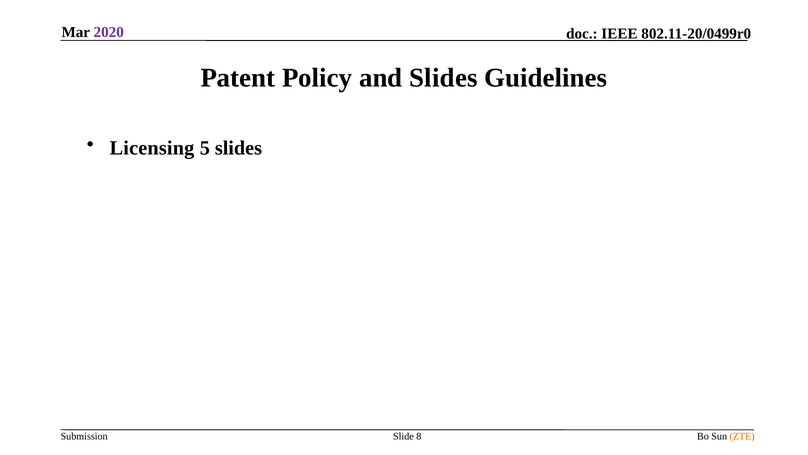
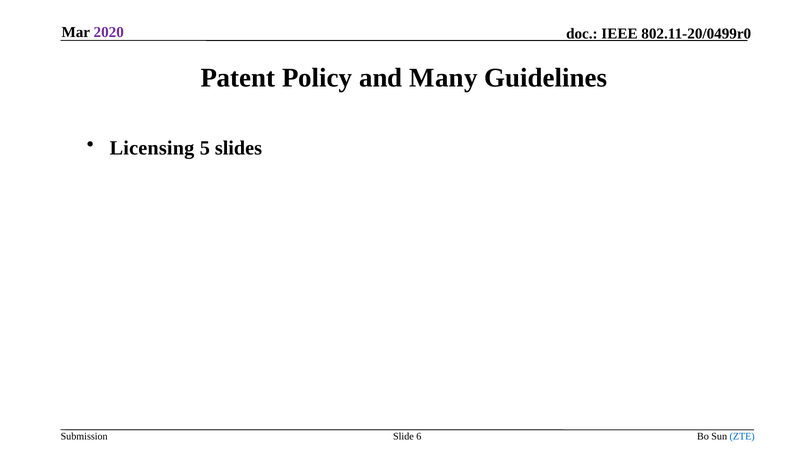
and Slides: Slides -> Many
8: 8 -> 6
ZTE colour: orange -> blue
